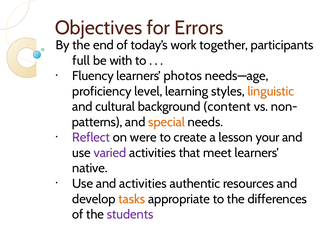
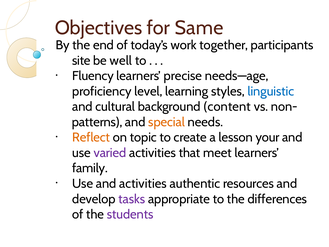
Errors: Errors -> Same
full: full -> site
with: with -> well
photos: photos -> precise
linguistic colour: orange -> blue
Reflect colour: purple -> orange
were: were -> topic
native: native -> family
tasks colour: orange -> purple
